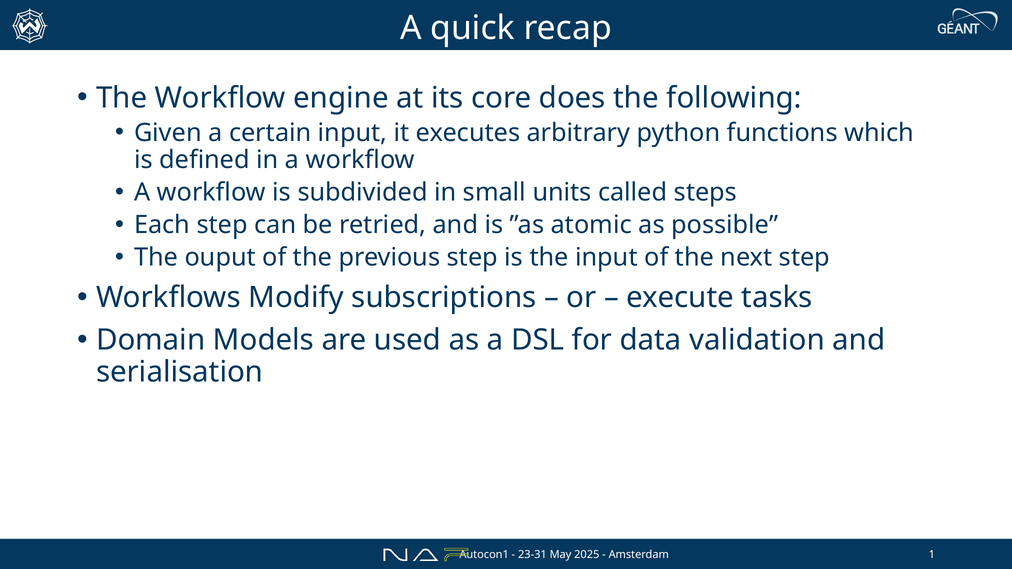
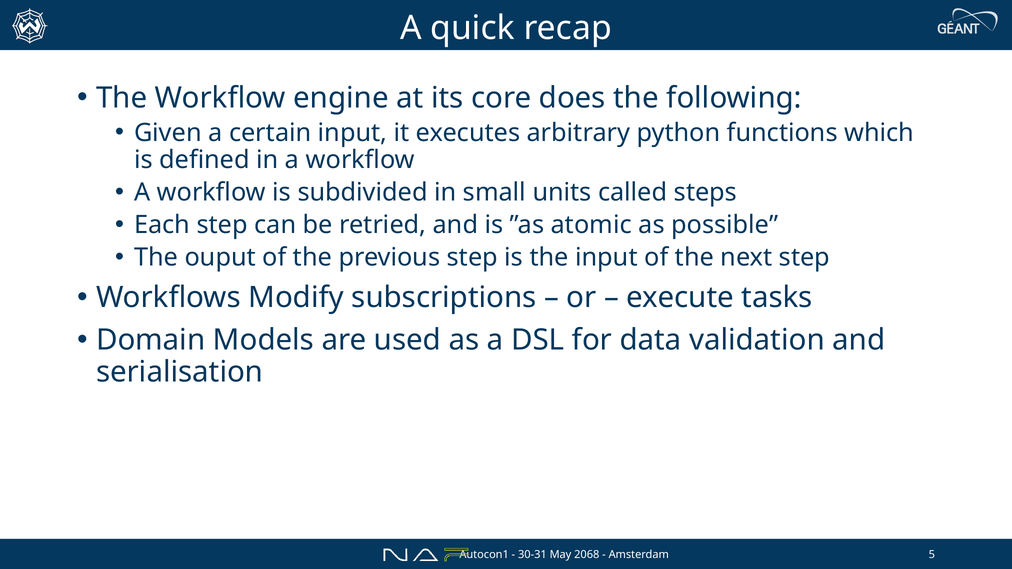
23-31: 23-31 -> 30-31
2025: 2025 -> 2068
1: 1 -> 5
